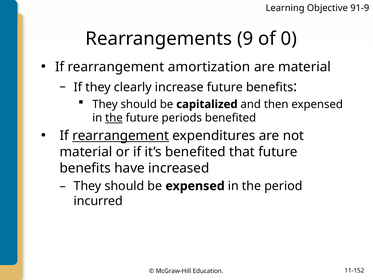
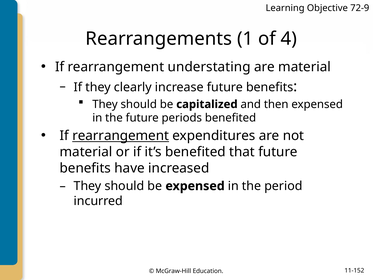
91-9: 91-9 -> 72-9
9: 9 -> 1
0: 0 -> 4
amortization: amortization -> understating
the at (114, 118) underline: present -> none
